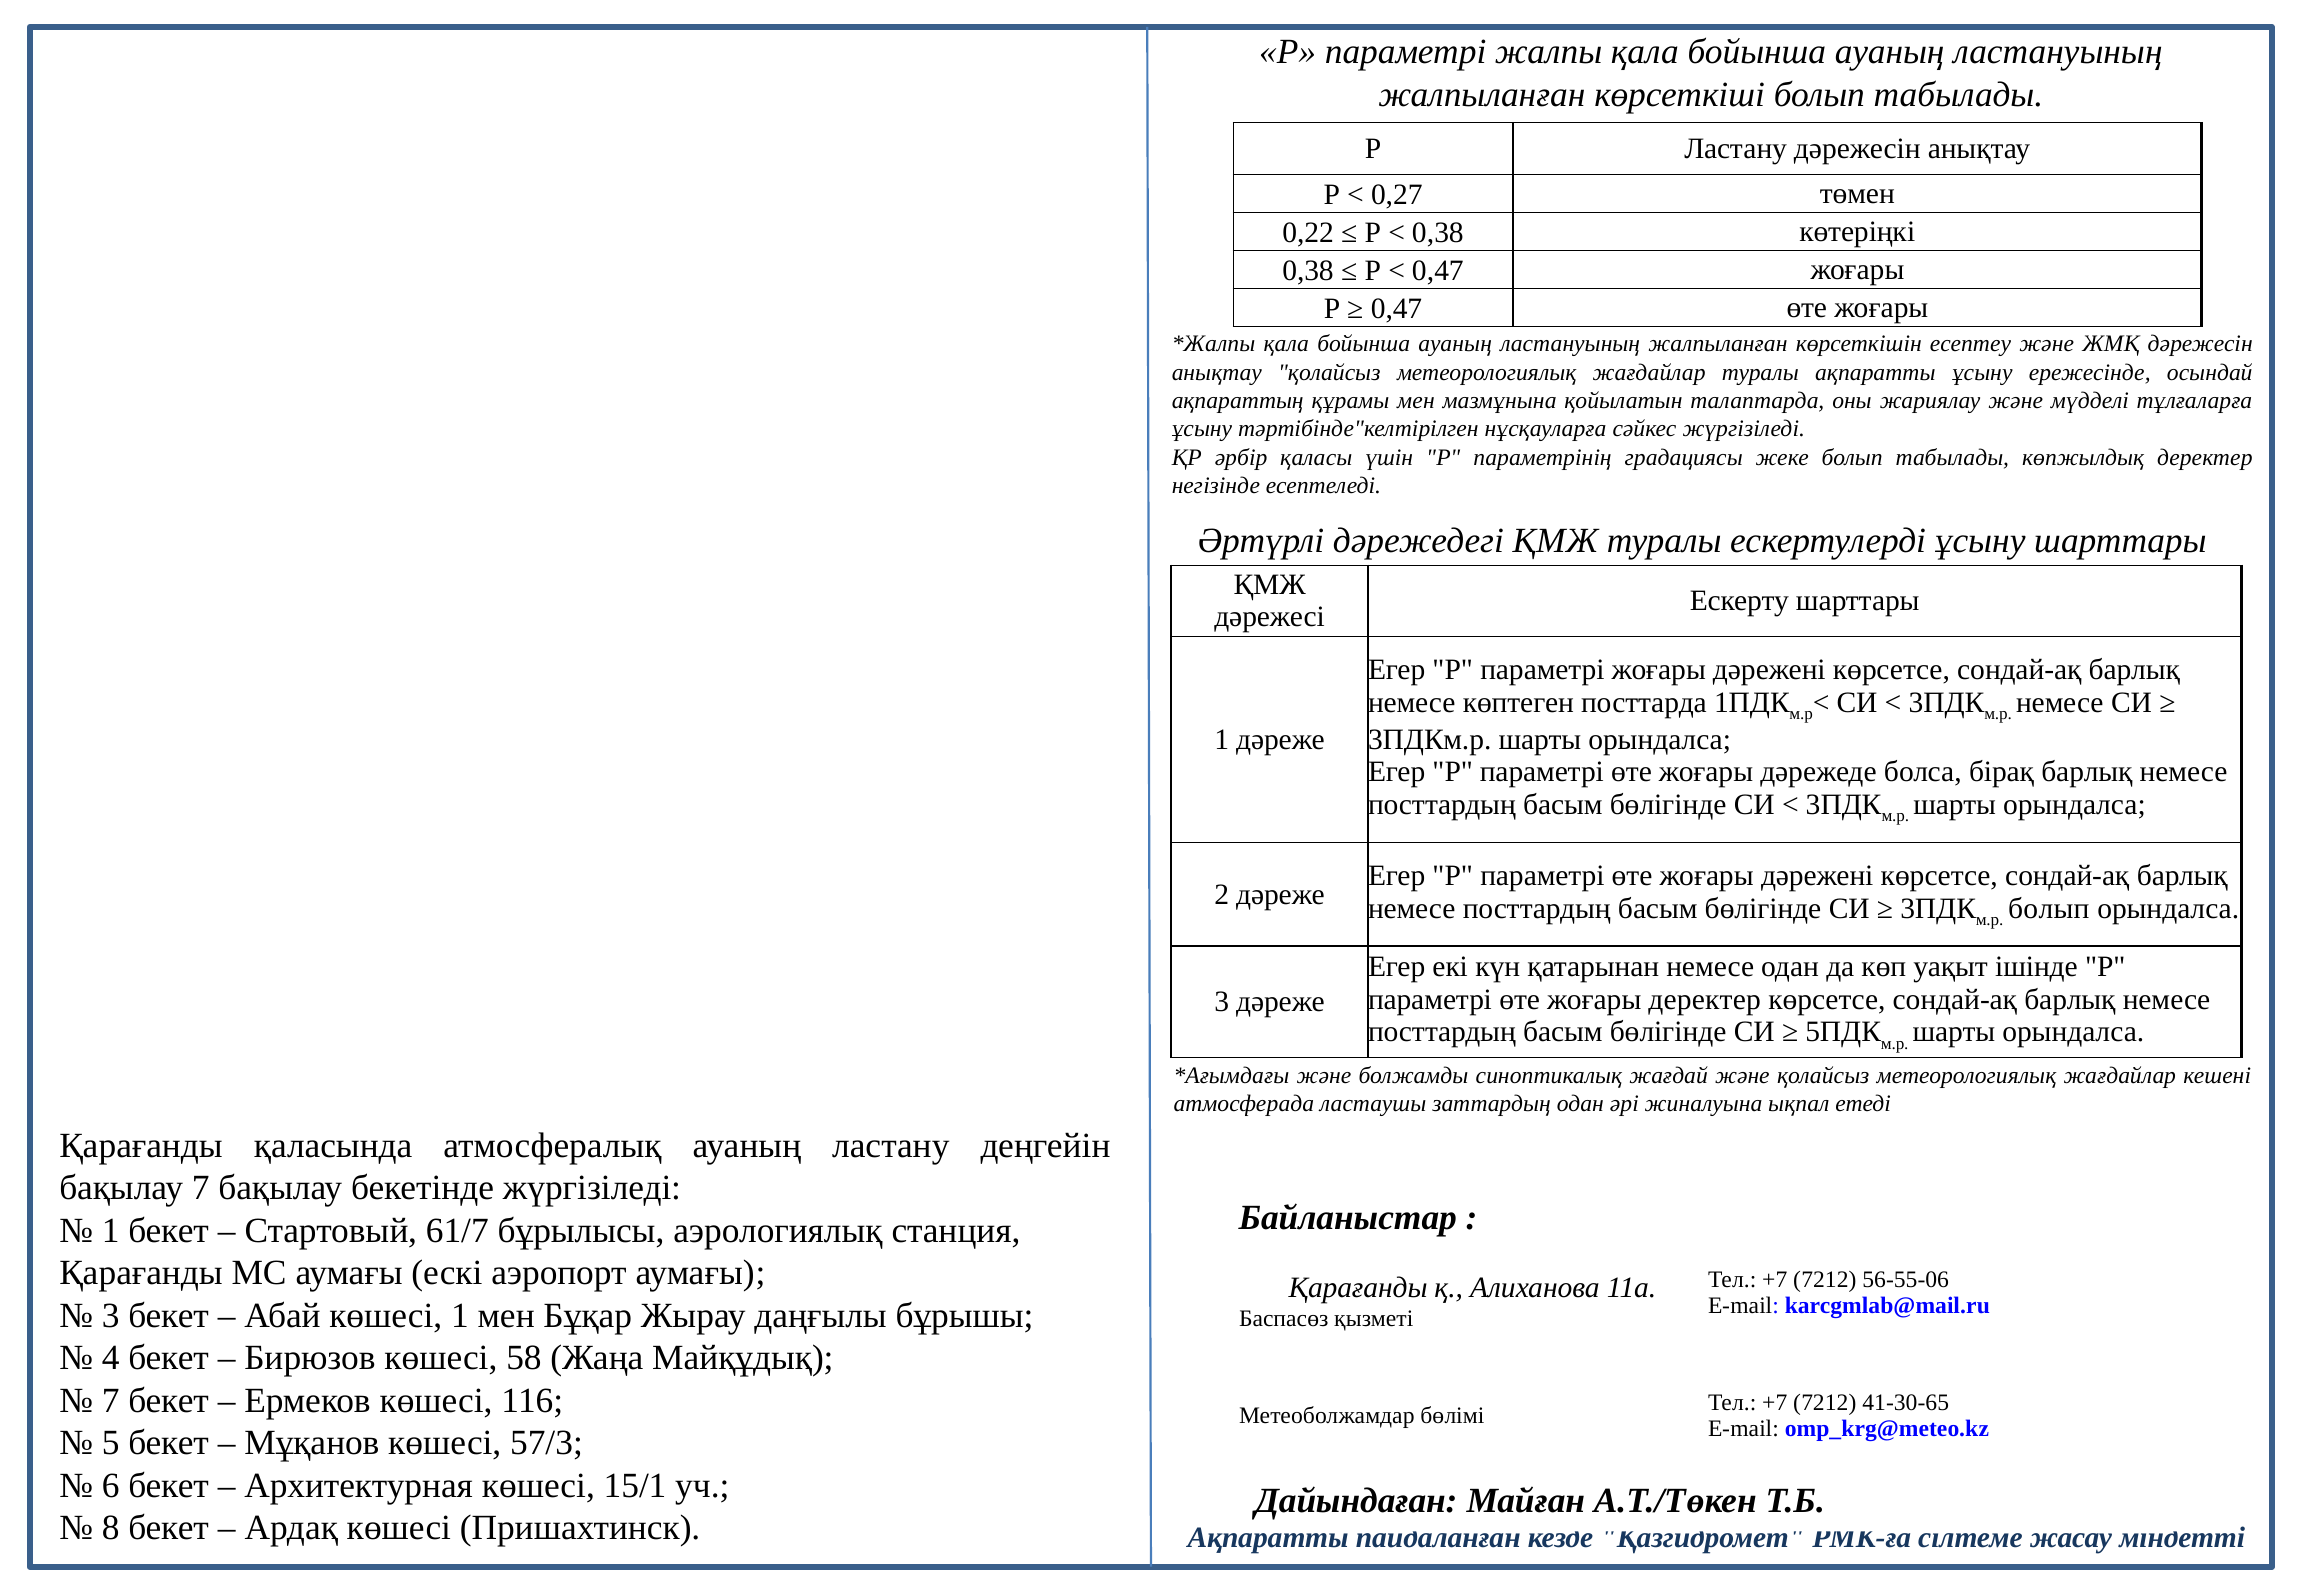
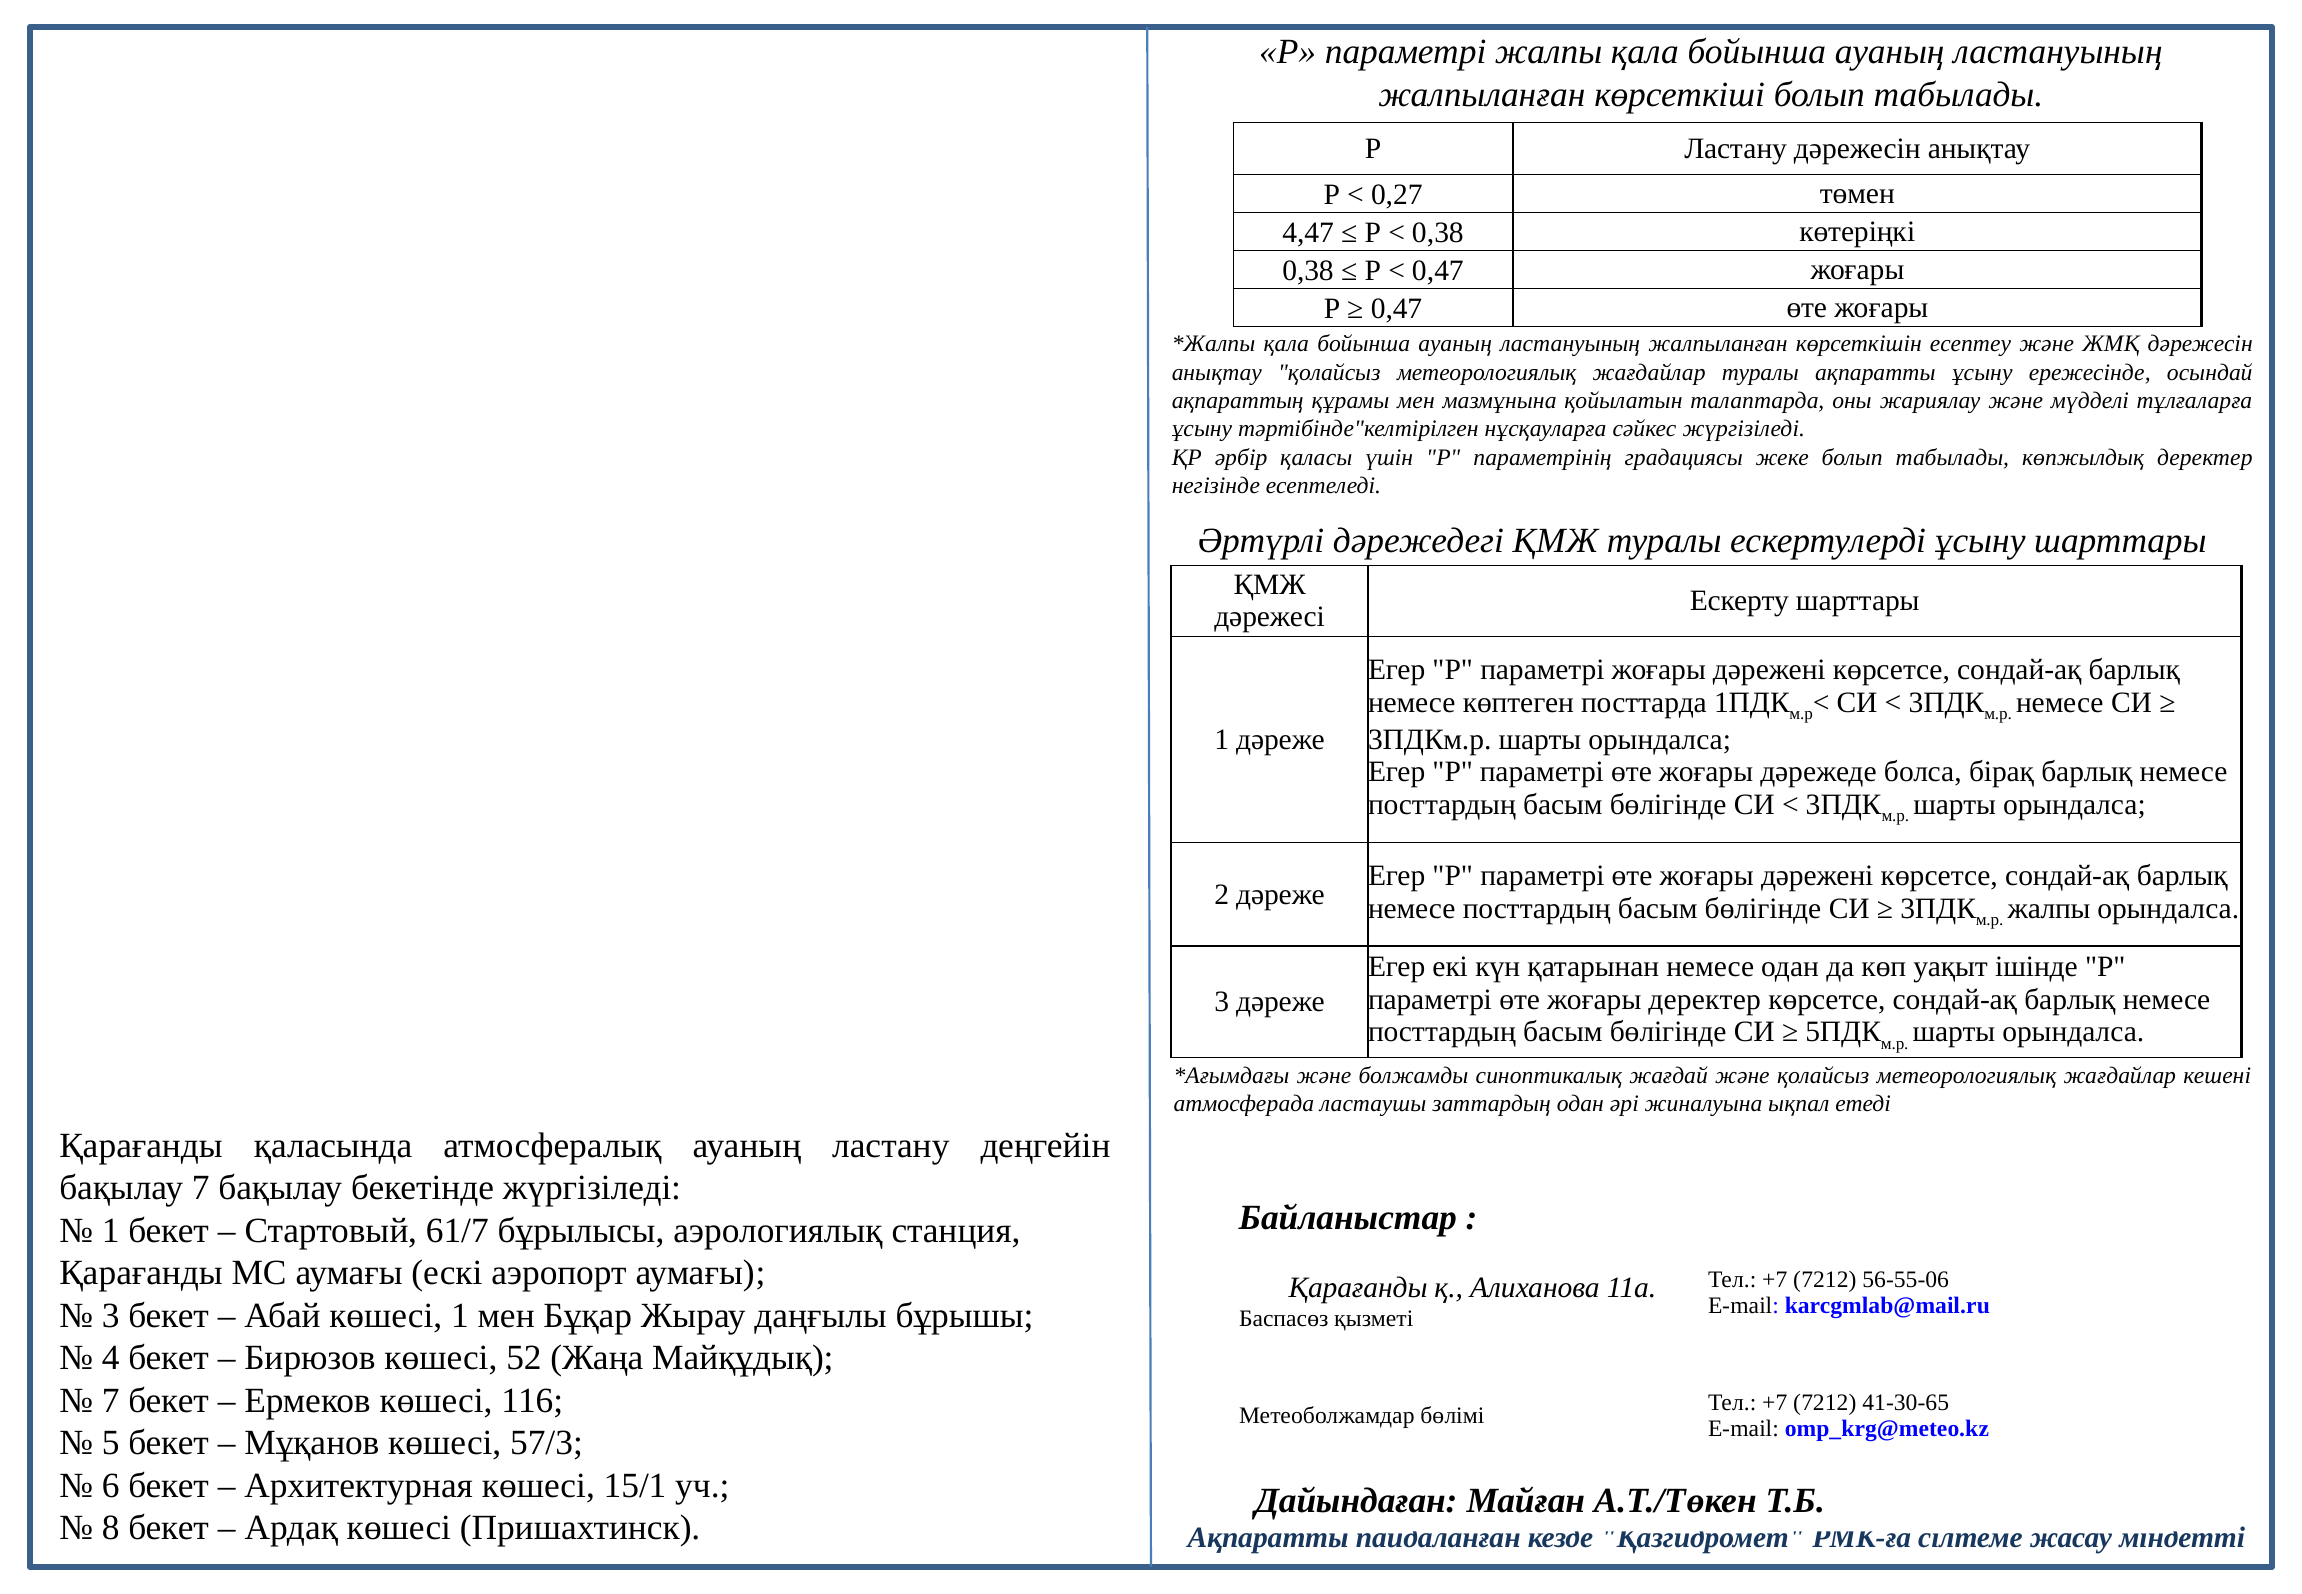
0,22: 0,22 -> 4,47
болып at (2049, 908): болып -> жалпы
58: 58 -> 52
